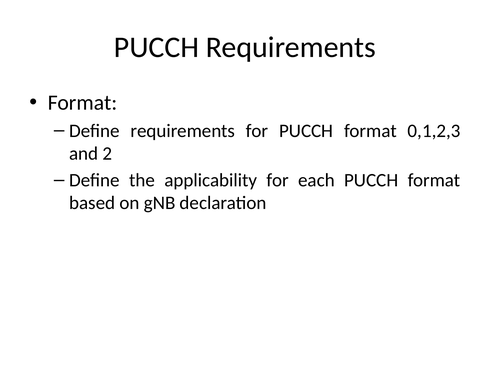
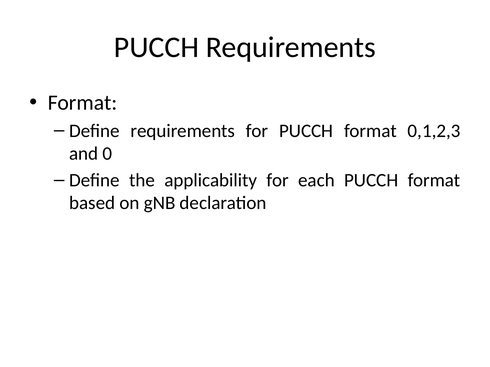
2: 2 -> 0
